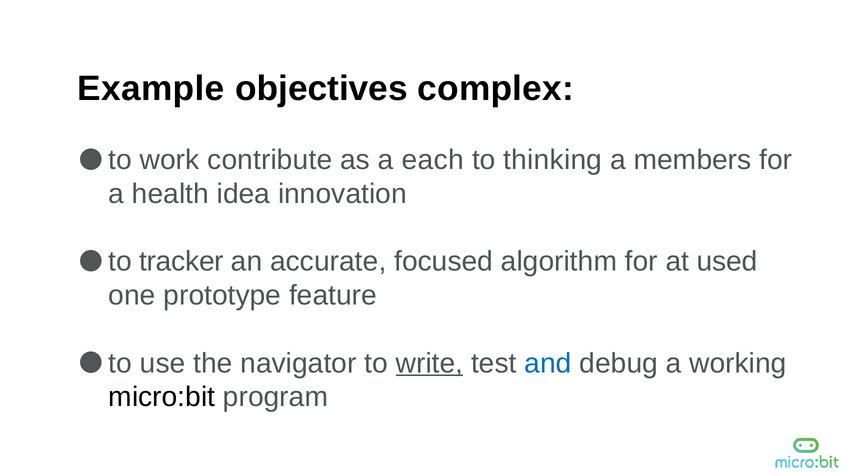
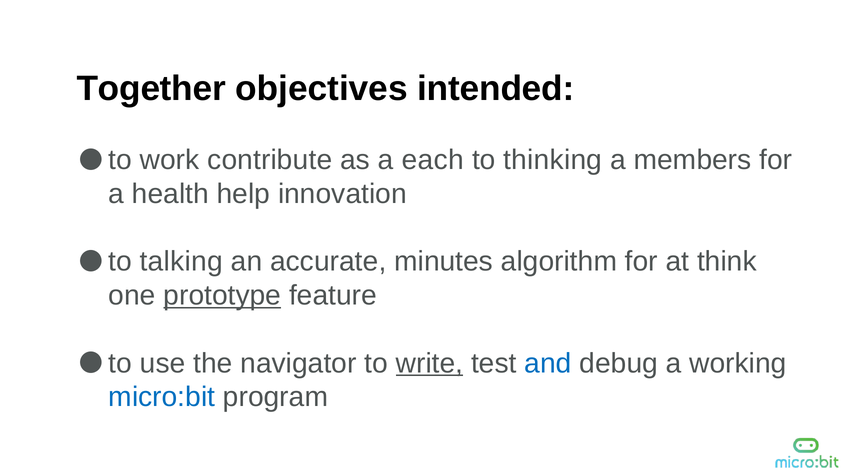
Example: Example -> Together
complex: complex -> intended
idea: idea -> help
tracker: tracker -> talking
focused: focused -> minutes
used: used -> think
prototype underline: none -> present
micro:bit colour: black -> blue
